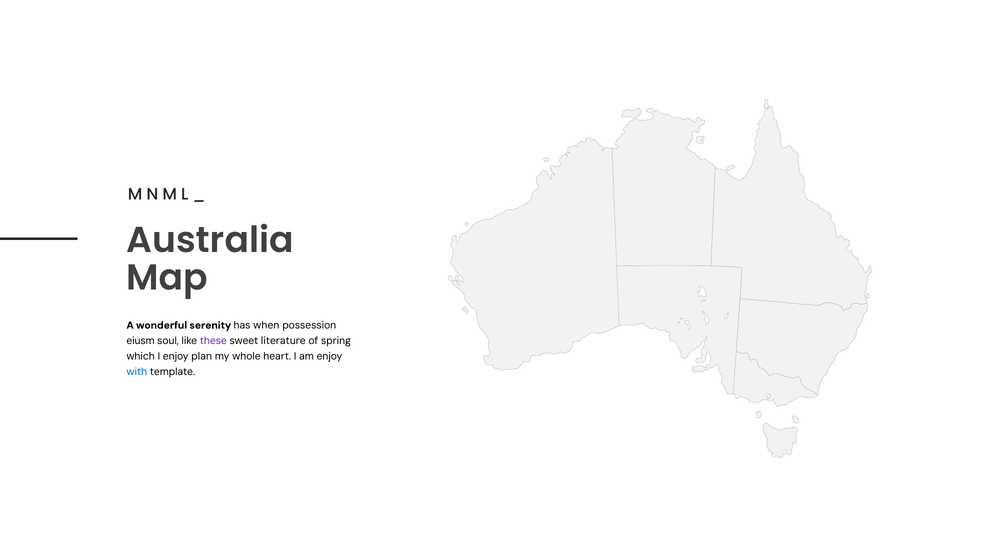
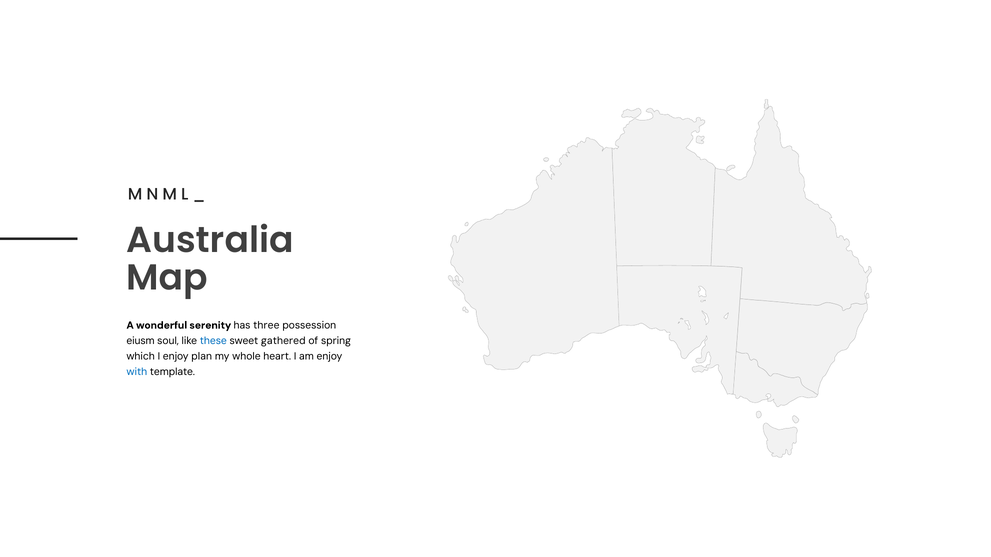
when: when -> three
these colour: purple -> blue
literature: literature -> gathered
